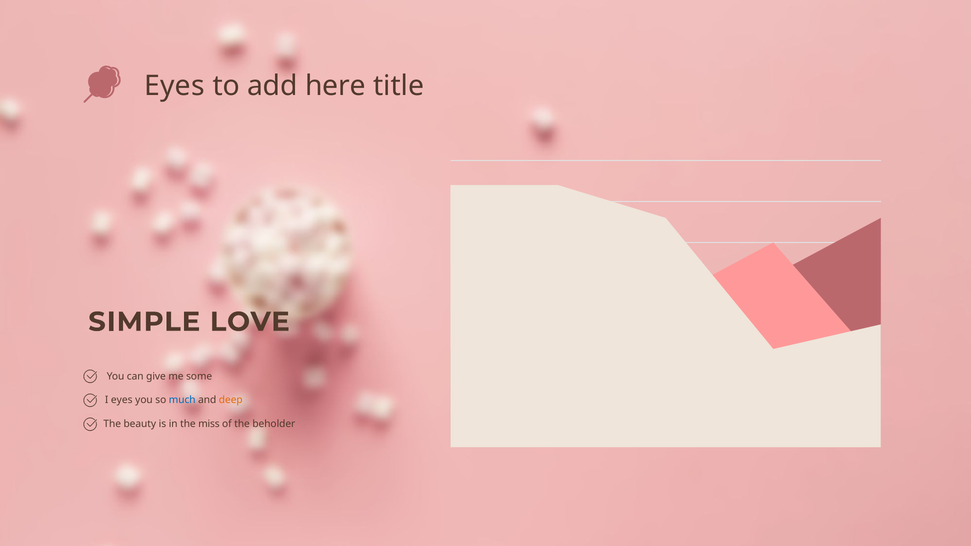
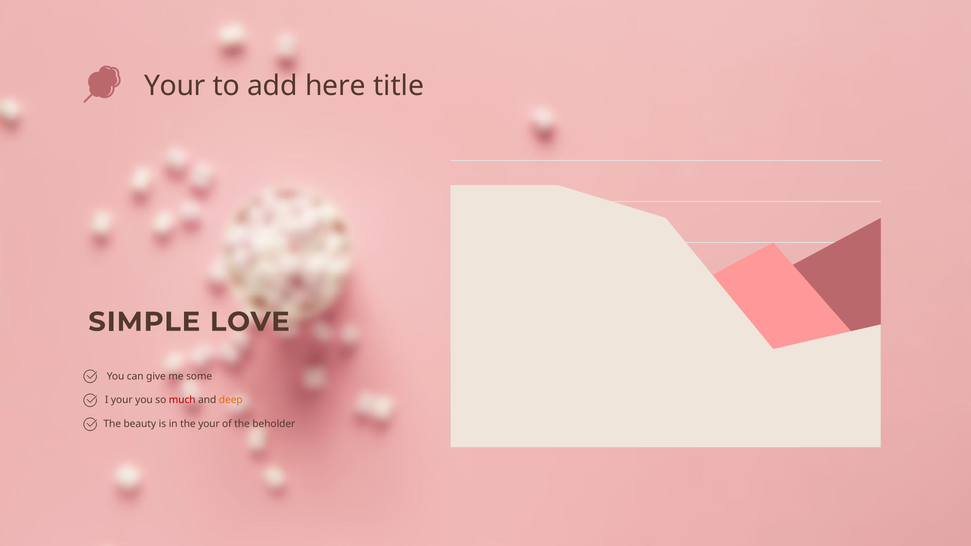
Eyes at (175, 86): Eyes -> Your
I eyes: eyes -> your
much colour: blue -> red
the miss: miss -> your
